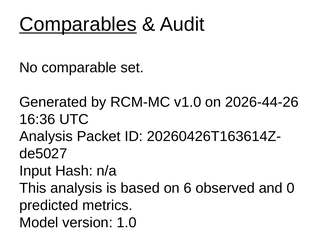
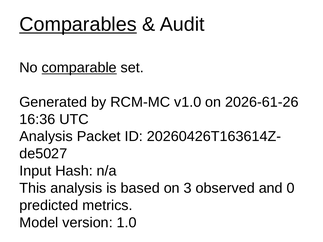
comparable underline: none -> present
2026-44-26: 2026-44-26 -> 2026-61-26
6: 6 -> 3
